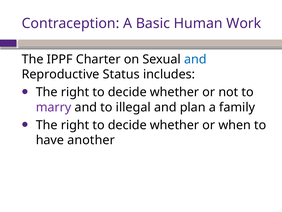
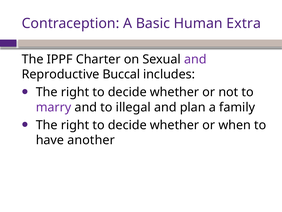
Work: Work -> Extra
and at (195, 59) colour: blue -> purple
Status: Status -> Buccal
